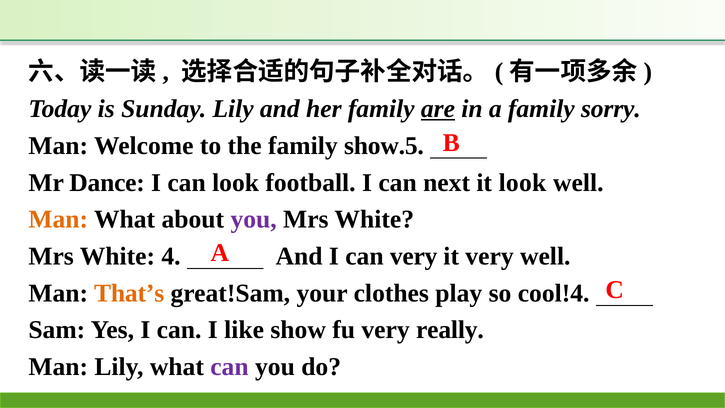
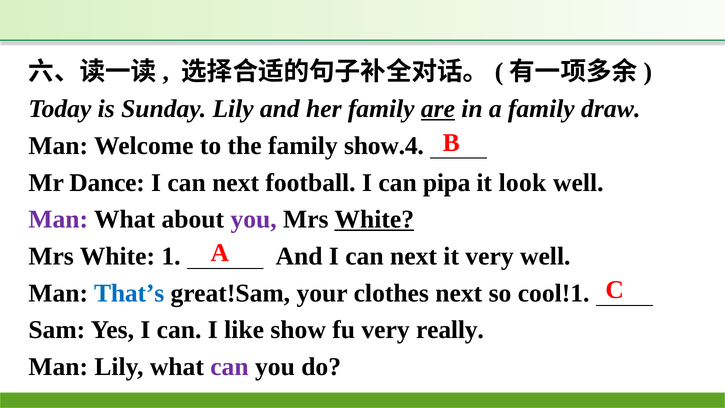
sorry: sorry -> draw
show.5: show.5 -> show.4
look at (236, 182): look -> next
next: next -> pipa
Man at (58, 219) colour: orange -> purple
White at (374, 219) underline: none -> present
4: 4 -> 1
And I can very: very -> next
That’s colour: orange -> blue
clothes play: play -> next
cool!4: cool!4 -> cool!1
